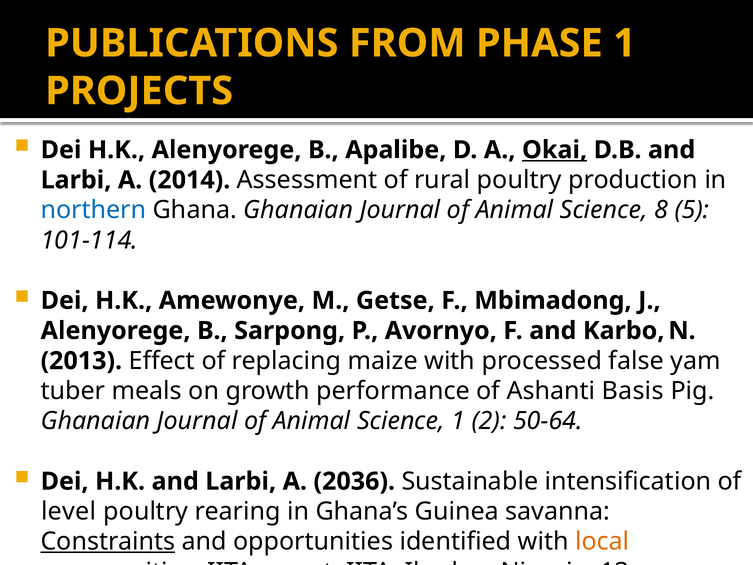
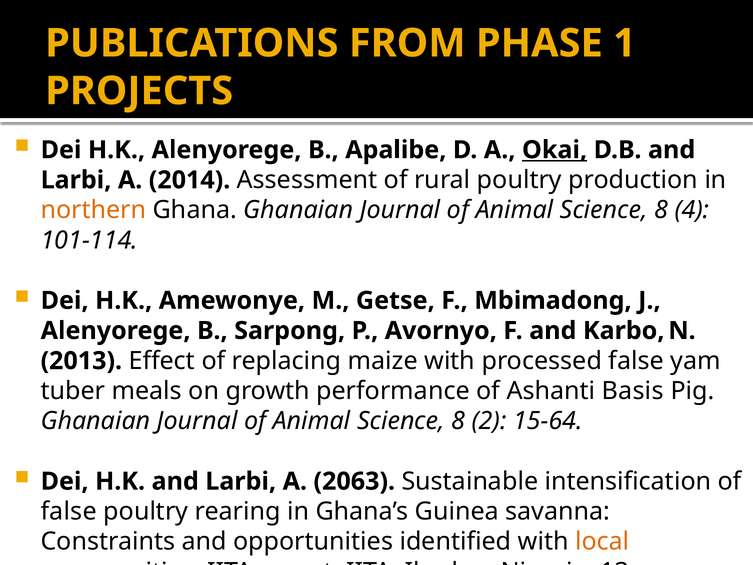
northern colour: blue -> orange
5: 5 -> 4
1 at (458, 421): 1 -> 8
50-64: 50-64 -> 15-64
2036: 2036 -> 2063
level at (69, 511): level -> false
Constraints underline: present -> none
